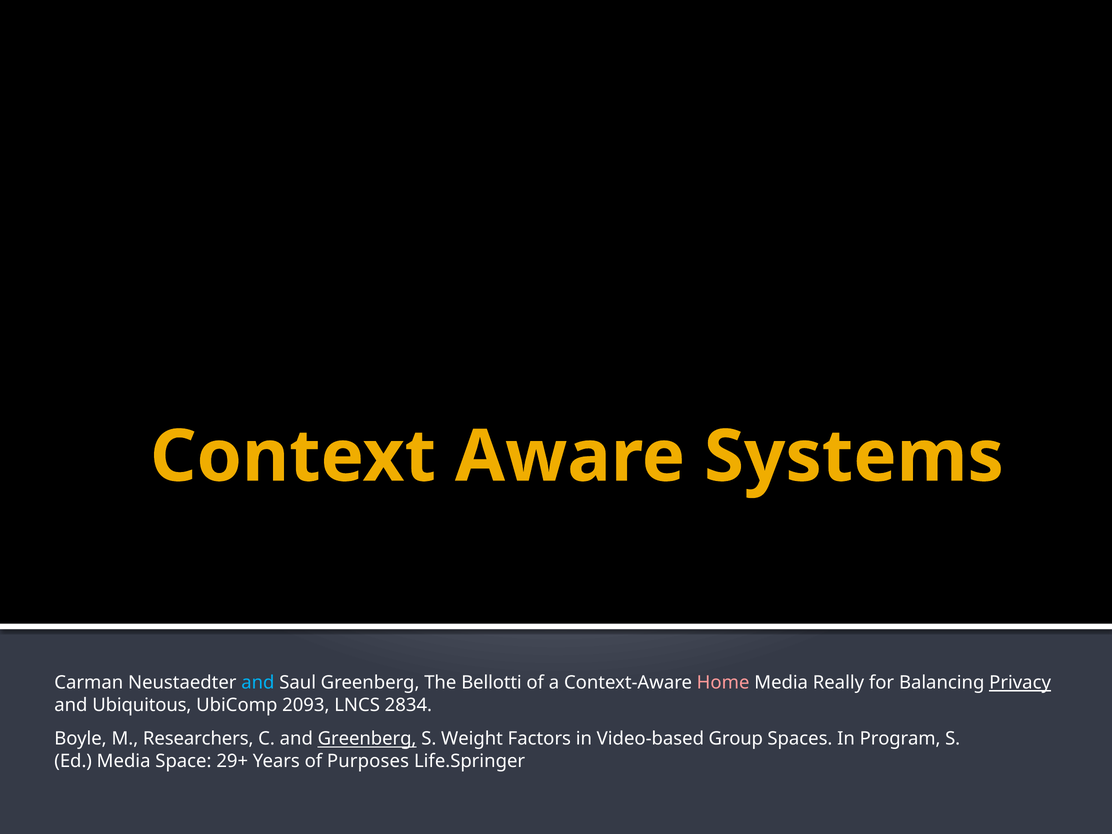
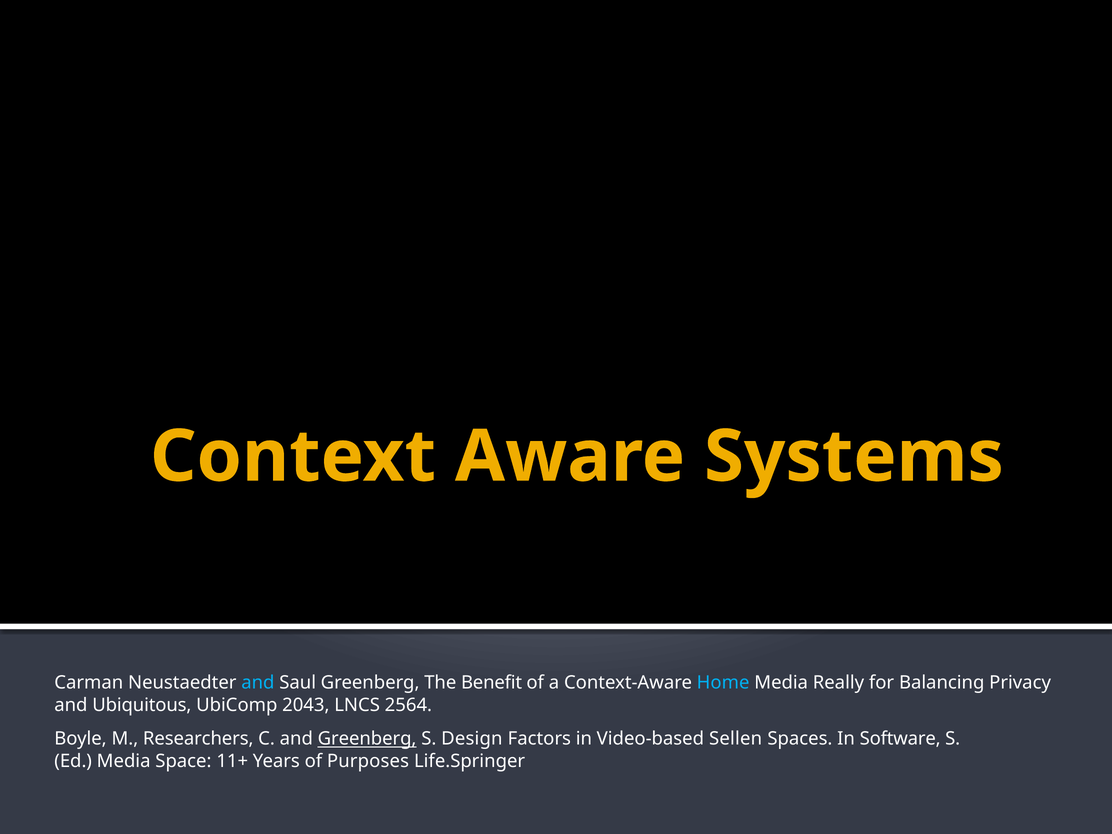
Bellotti: Bellotti -> Benefit
Home colour: pink -> light blue
Privacy underline: present -> none
2093: 2093 -> 2043
2834: 2834 -> 2564
Weight: Weight -> Design
Group: Group -> Sellen
Program: Program -> Software
29+: 29+ -> 11+
